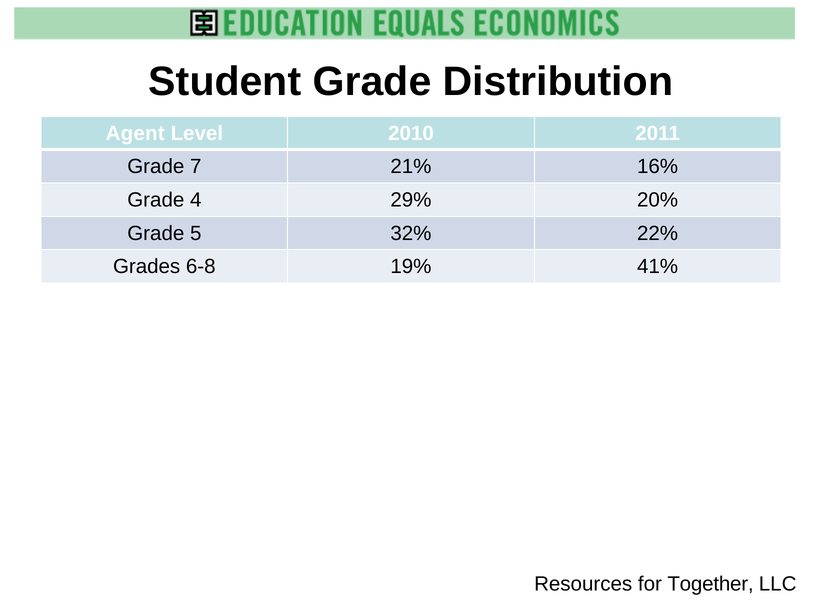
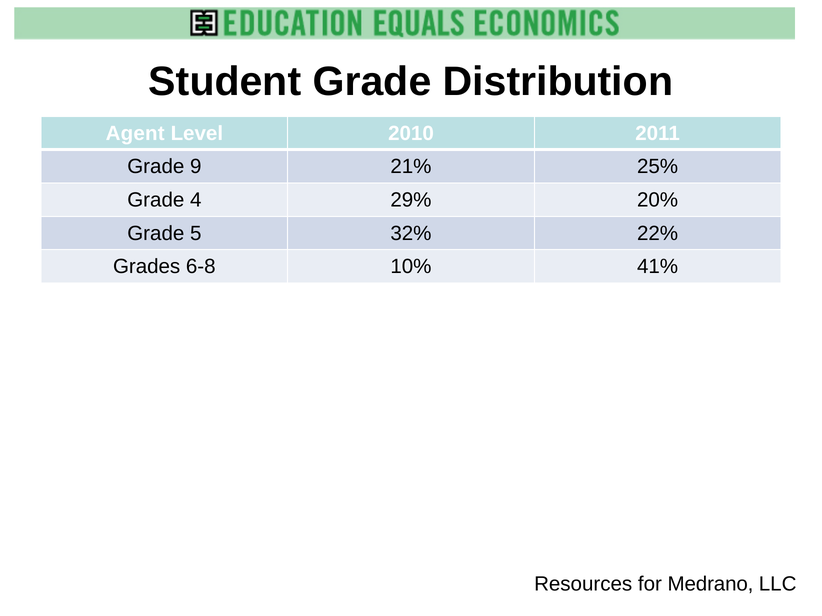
7: 7 -> 9
16%: 16% -> 25%
19%: 19% -> 10%
Together: Together -> Medrano
